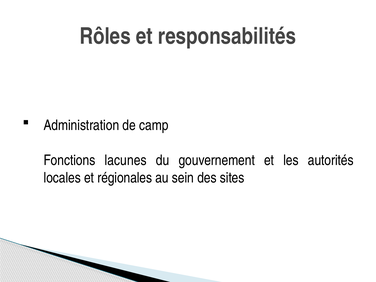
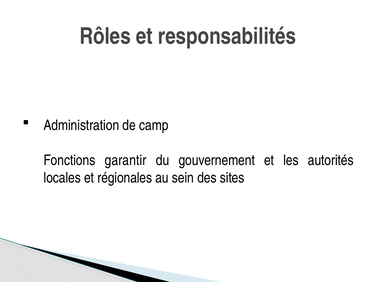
lacunes: lacunes -> garantir
